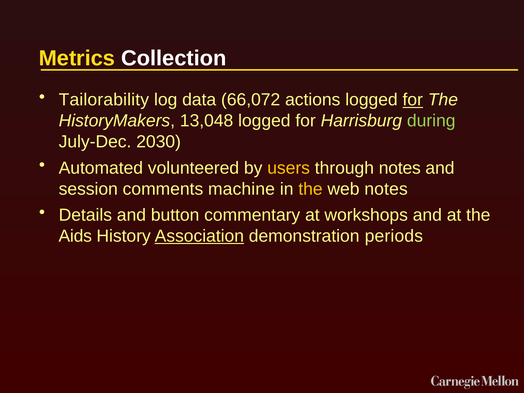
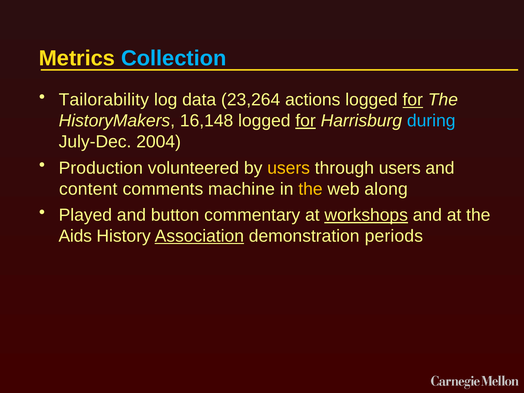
Collection colour: white -> light blue
66,072: 66,072 -> 23,264
13,048: 13,048 -> 16,148
for at (306, 121) underline: none -> present
during colour: light green -> light blue
2030: 2030 -> 2004
Automated: Automated -> Production
through notes: notes -> users
session: session -> content
web notes: notes -> along
Details: Details -> Played
workshops underline: none -> present
